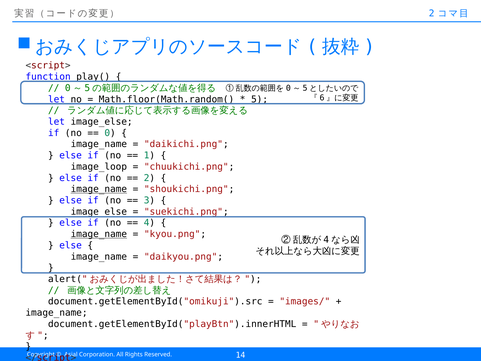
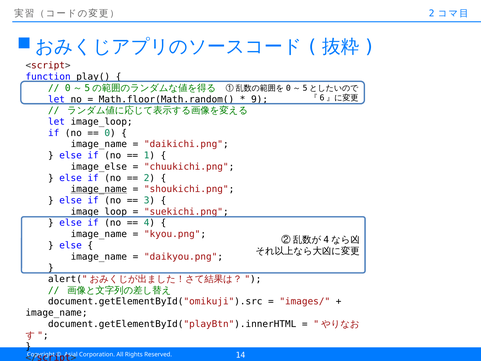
5: 5 -> 9
let image_else: image_else -> image_loop
image_loop: image_loop -> image_else
image_else at (99, 212): image_else -> image_loop
image_name at (99, 234) underline: present -> none
